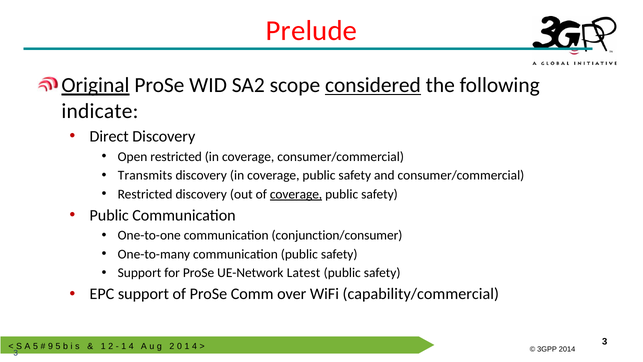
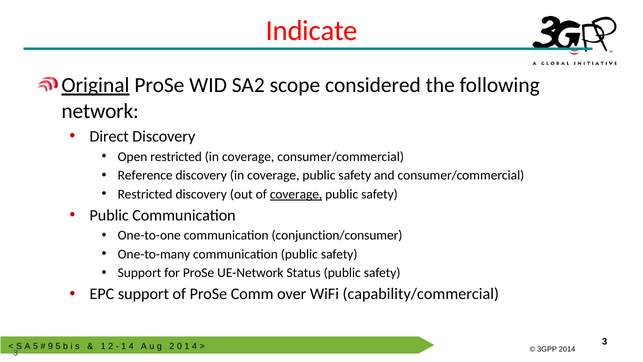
Prelude: Prelude -> Indicate
considered underline: present -> none
indicate: indicate -> network
Transmits: Transmits -> Reference
Latest: Latest -> Status
